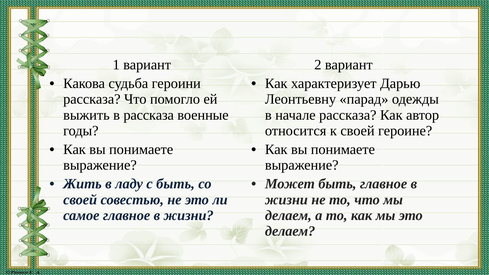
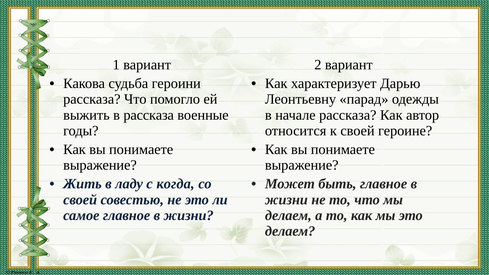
с быть: быть -> когда
